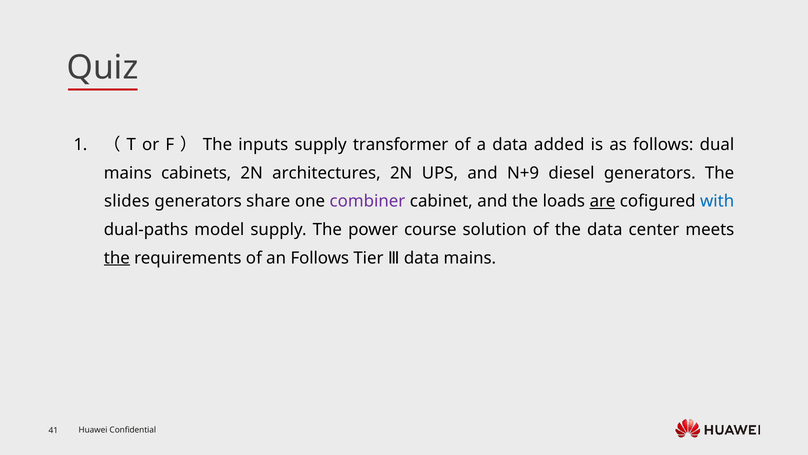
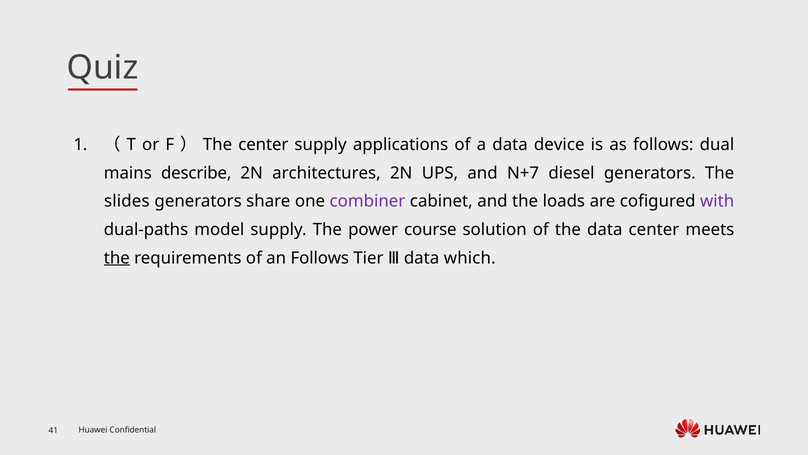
The inputs: inputs -> center
transformer: transformer -> applications
added: added -> device
cabinets: cabinets -> describe
N+9: N+9 -> N+7
are underline: present -> none
with colour: blue -> purple
data mains: mains -> which
